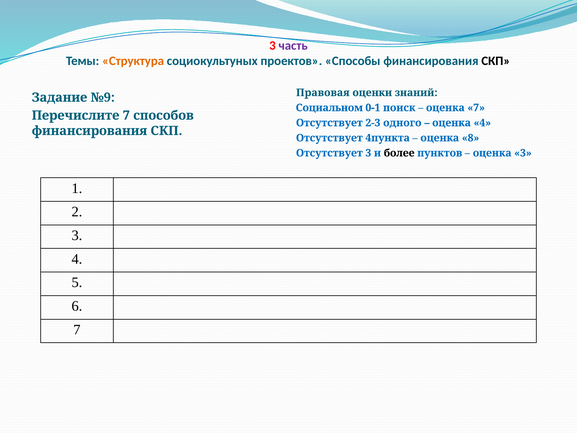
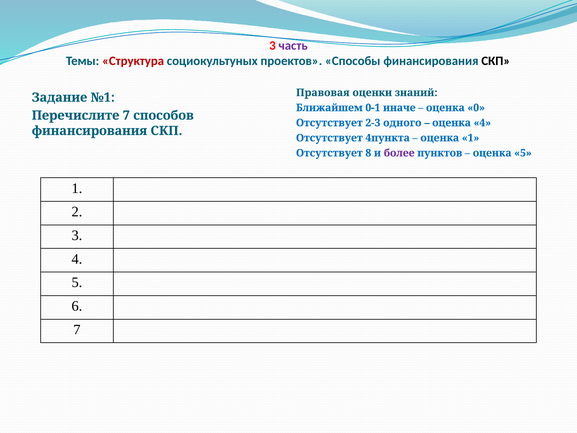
Структура colour: orange -> red
№9: №9 -> №1
Социальном: Социальном -> Ближайшем
поиск: поиск -> иначе
оценка 7: 7 -> 0
оценка 8: 8 -> 1
Отсутствует 3: 3 -> 8
более colour: black -> purple
оценка 3: 3 -> 5
